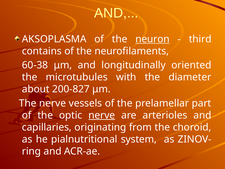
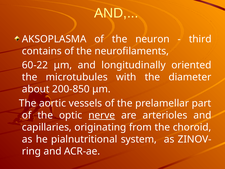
neuron underline: present -> none
60-38: 60-38 -> 60-22
200-827: 200-827 -> 200-850
The nerve: nerve -> aortic
